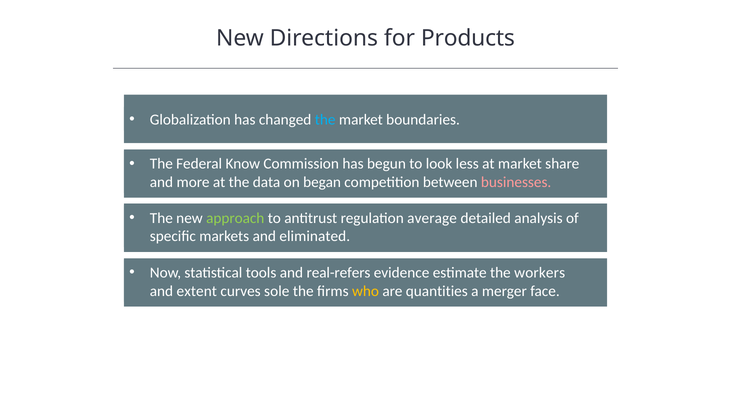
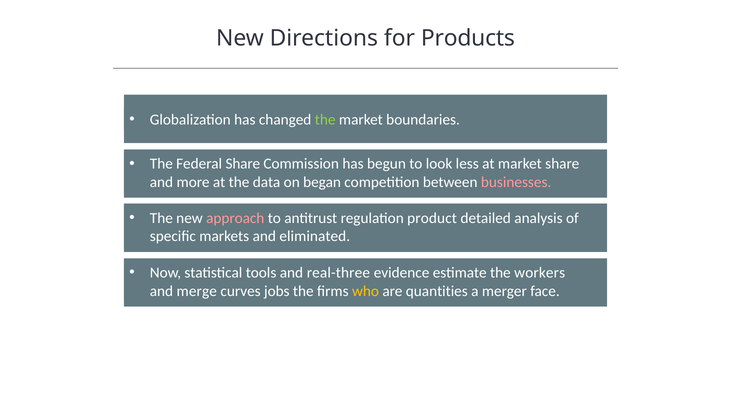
the at (325, 120) colour: light blue -> light green
Federal Know: Know -> Share
approach colour: light green -> pink
average: average -> product
real-refers: real-refers -> real-three
extent: extent -> merge
sole: sole -> jobs
